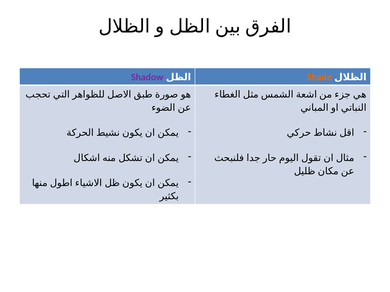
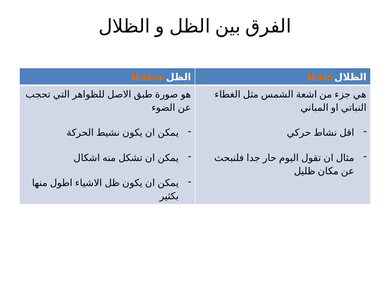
Shadow colour: purple -> orange
